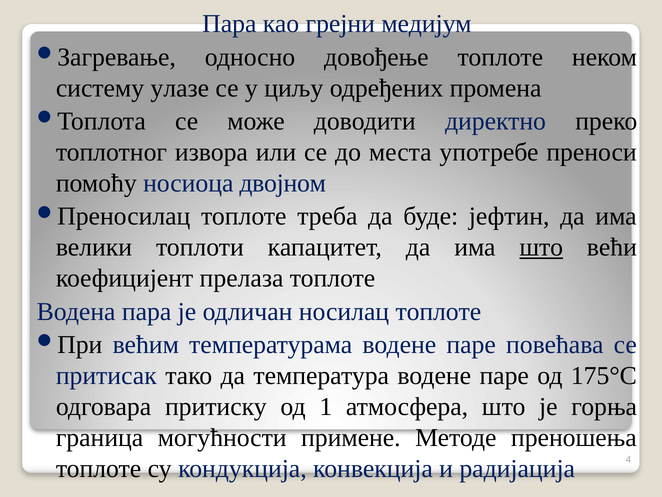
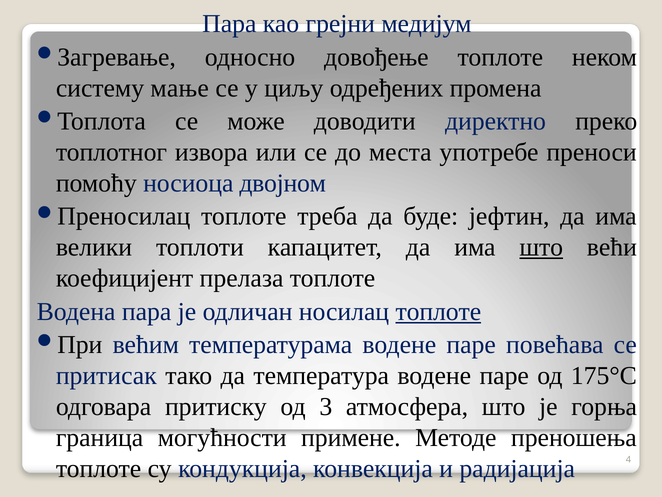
улазе: улазе -> мање
топлоте at (438, 311) underline: none -> present
1: 1 -> 3
